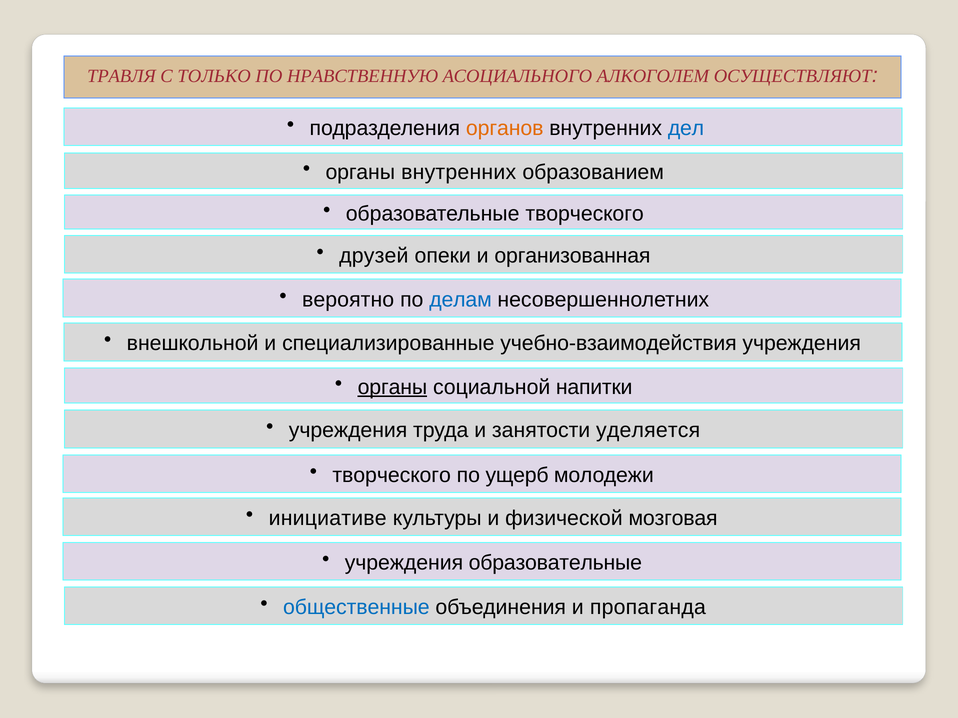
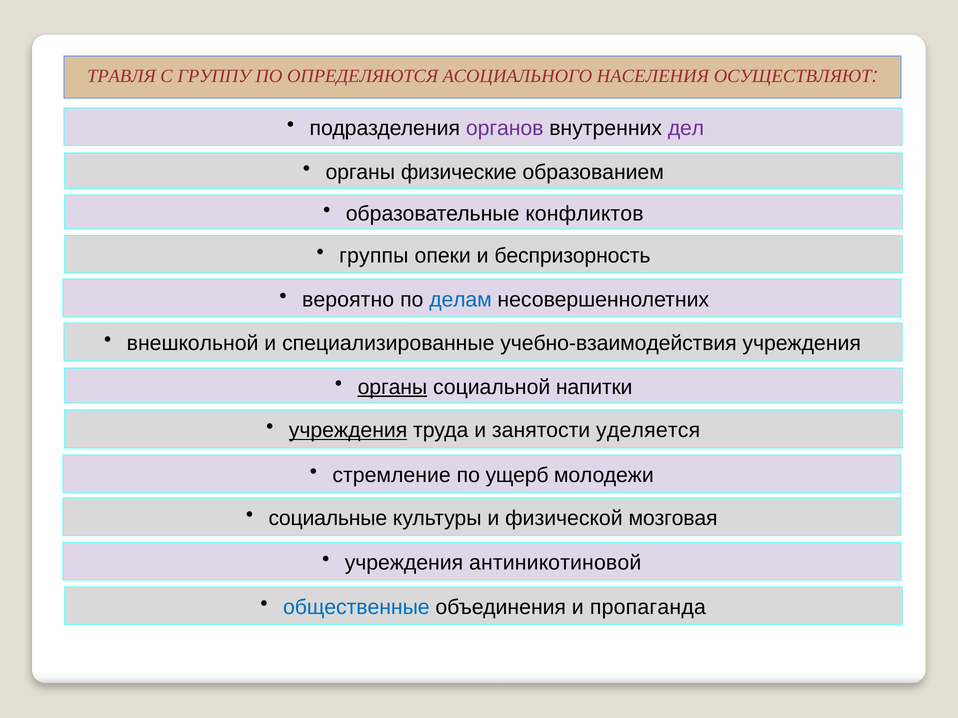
ТОЛЬКО: ТОЛЬКО -> ГРУППУ
НРАВСТВЕННУЮ: НРАВСТВЕННУЮ -> ОПРЕДЕЛЯЮТСЯ
АЛКОГОЛЕМ: АЛКОГОЛЕМ -> НАСЕЛЕНИЯ
органов colour: orange -> purple
дел colour: blue -> purple
органы внутренних: внутренних -> физические
образовательные творческого: творческого -> конфликтов
друзей: друзей -> группы
организованная: организованная -> беспризорность
учреждения at (348, 431) underline: none -> present
творческого at (392, 476): творческого -> стремление
инициативе: инициативе -> социальные
учреждения образовательные: образовательные -> антиникотиновой
